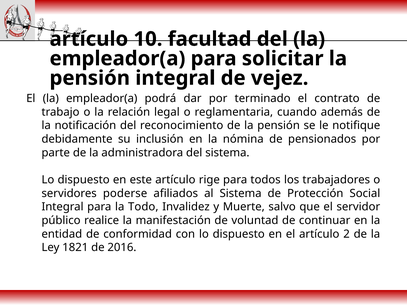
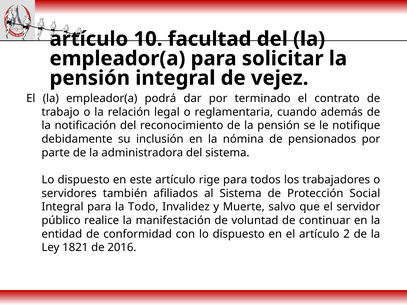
poderse: poderse -> también
